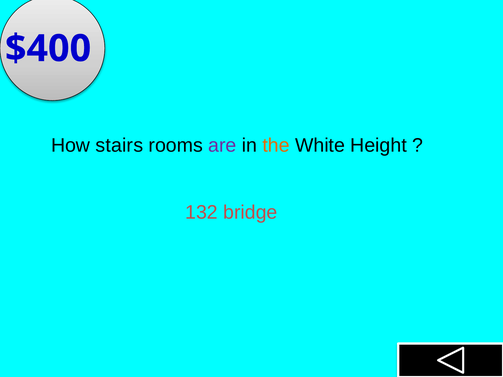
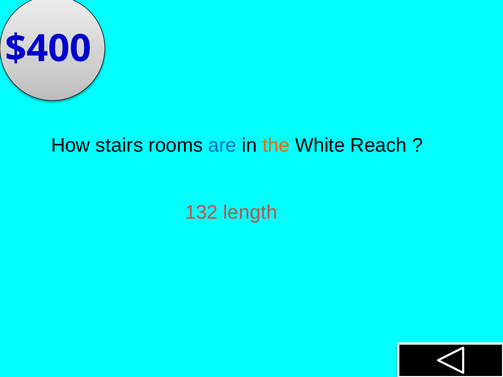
are colour: purple -> blue
Height: Height -> Reach
bridge: bridge -> length
